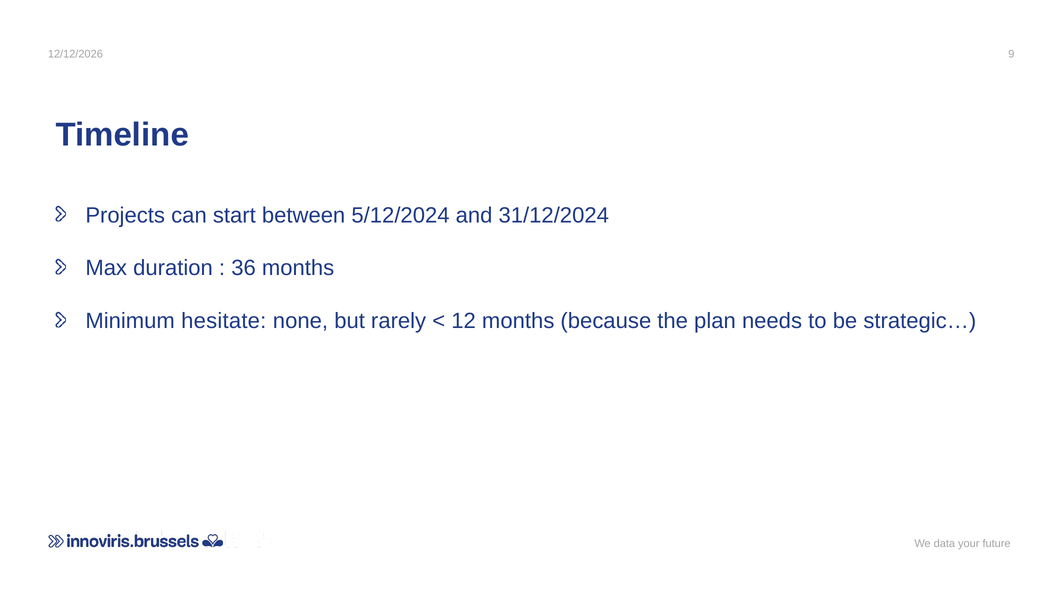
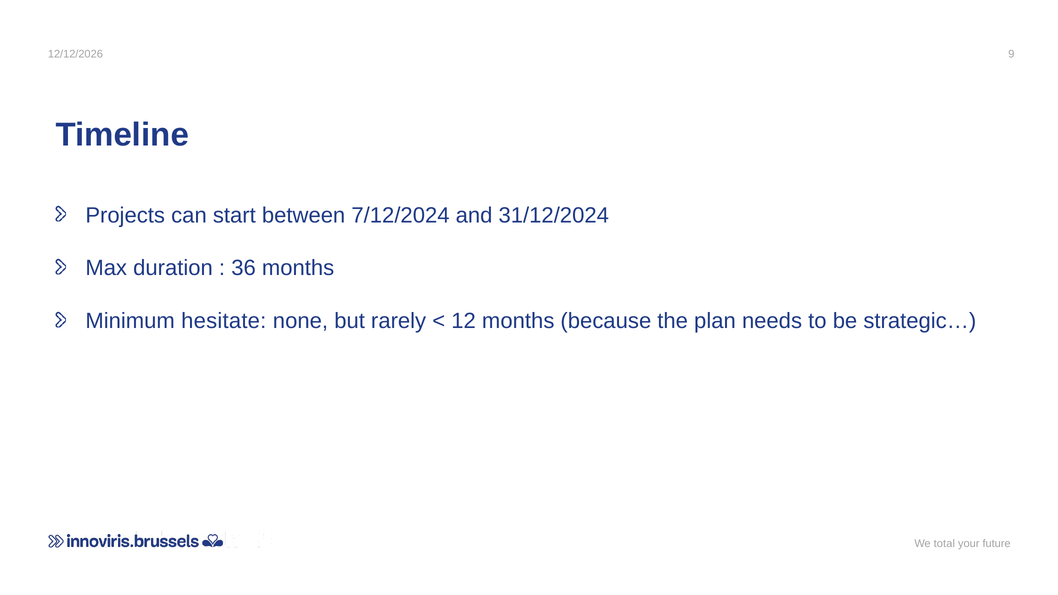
5/12/2024: 5/12/2024 -> 7/12/2024
data: data -> total
